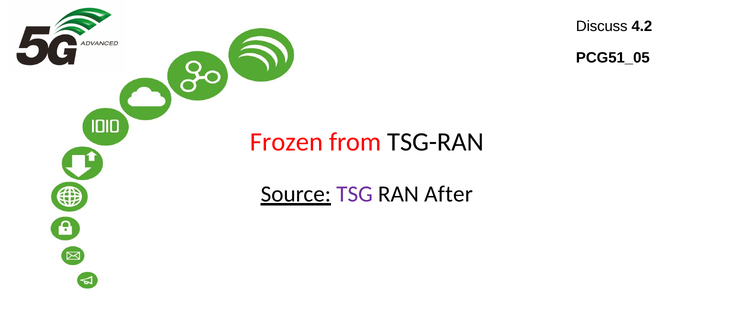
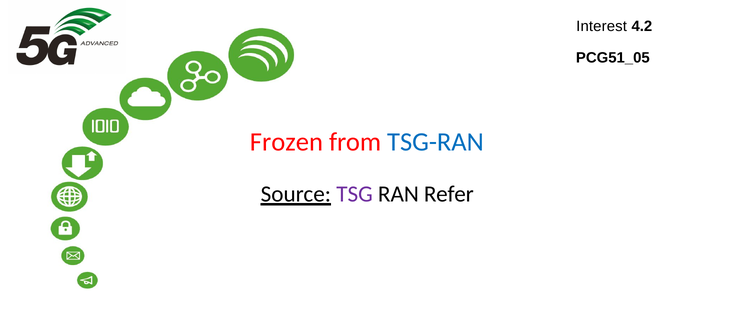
Discuss: Discuss -> Interest
TSG-RAN colour: black -> blue
After: After -> Refer
